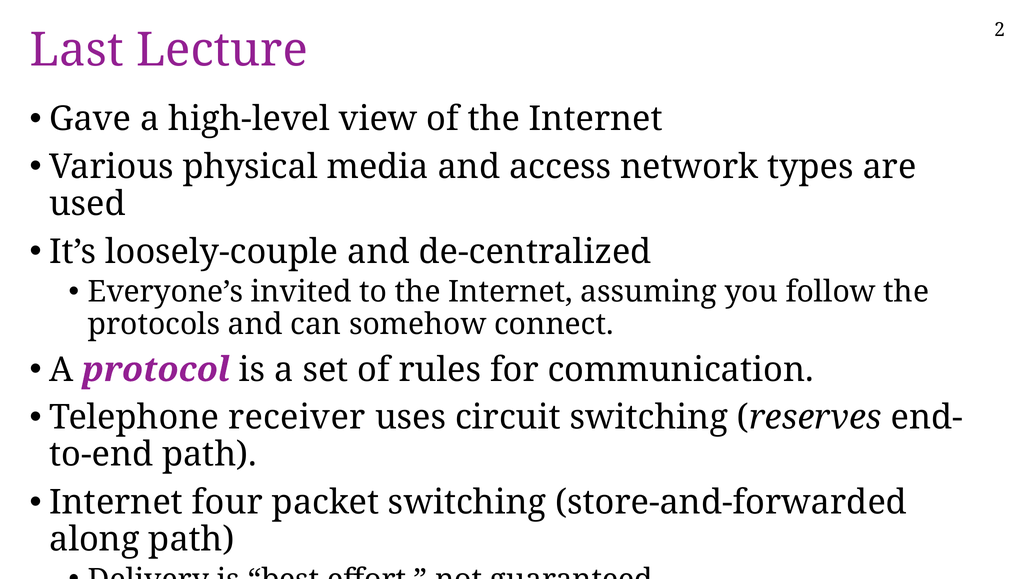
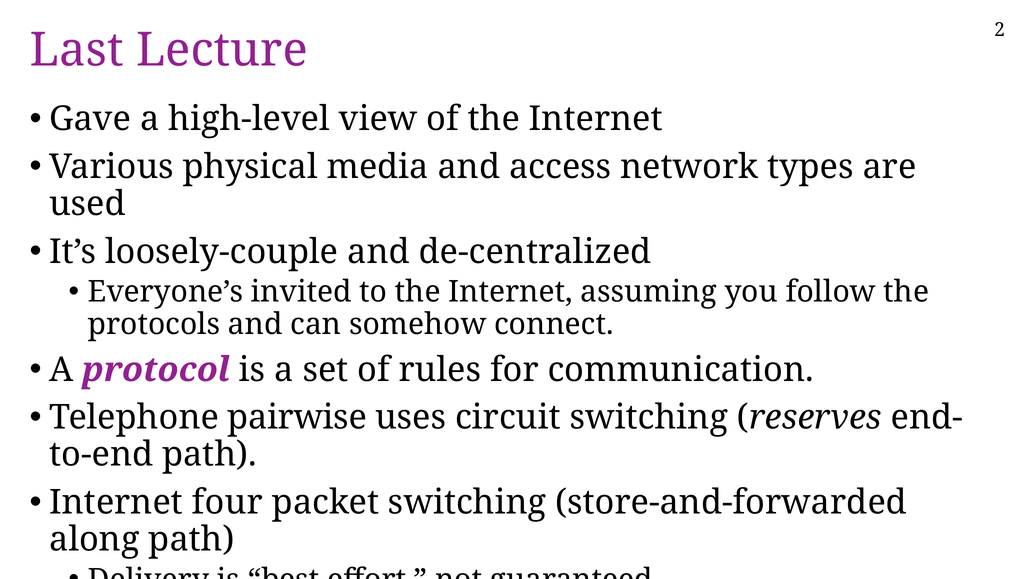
receiver: receiver -> pairwise
